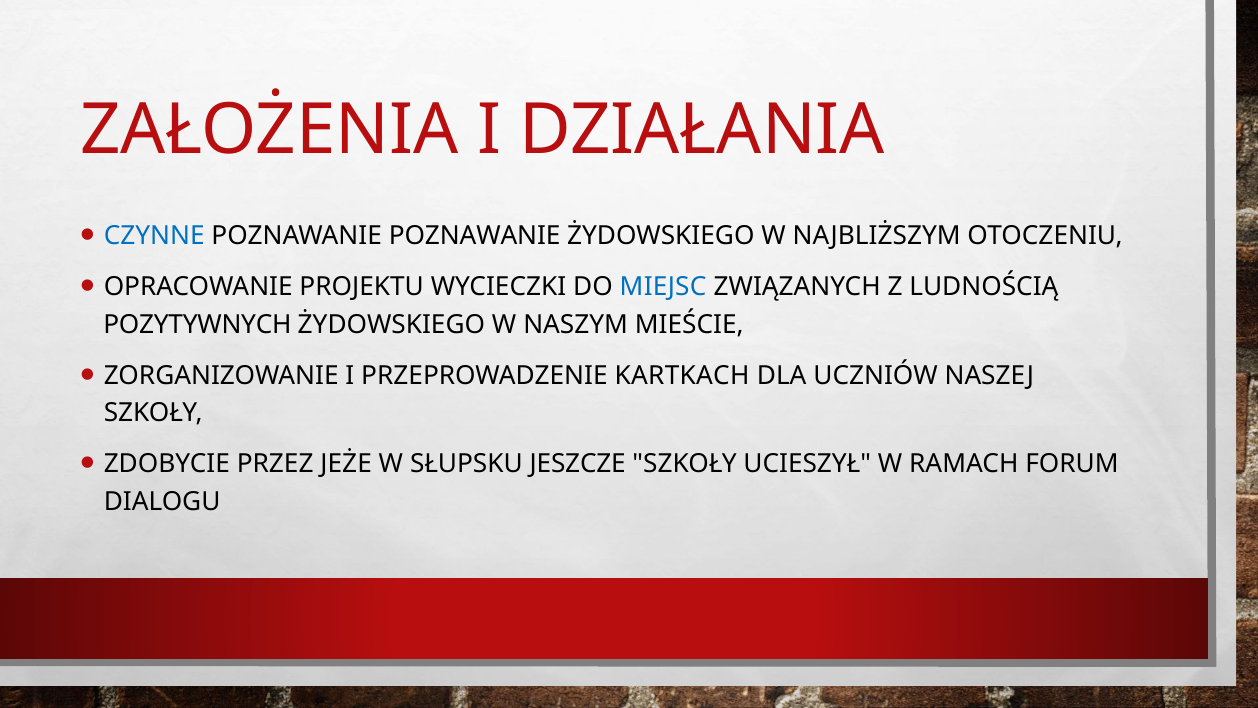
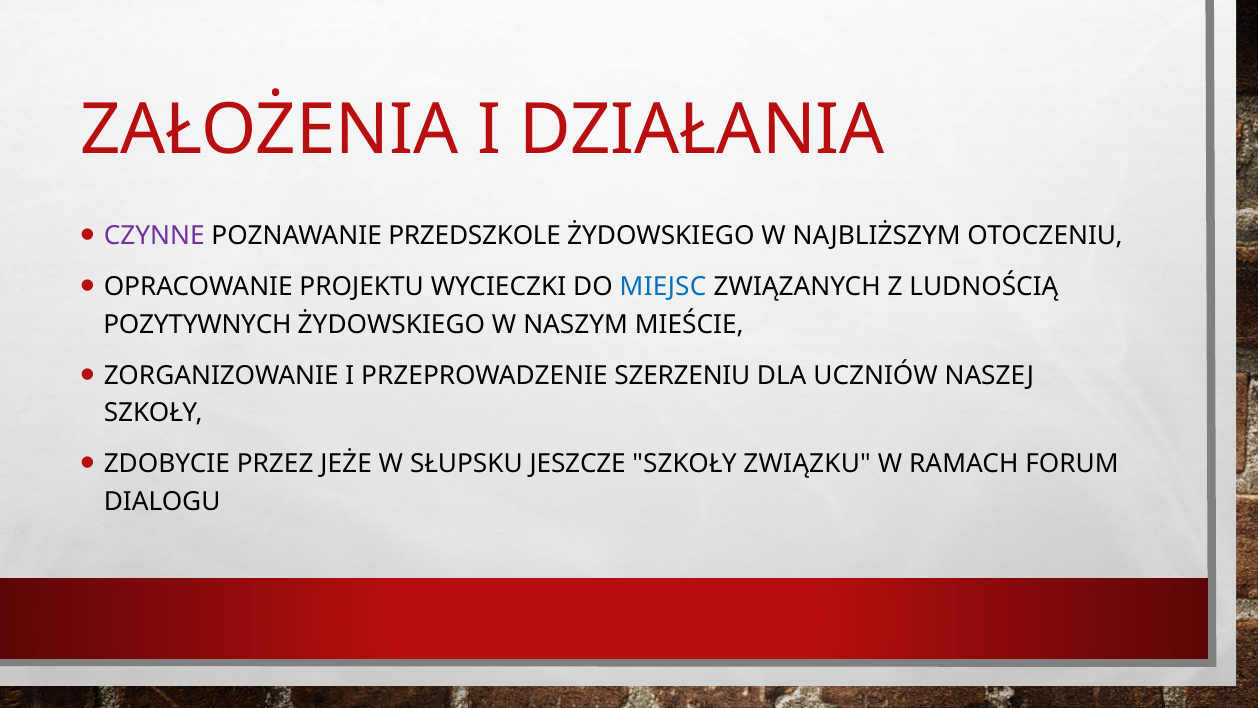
CZYNNE colour: blue -> purple
POZNAWANIE POZNAWANIE: POZNAWANIE -> PRZEDSZKOLE
KARTKACH: KARTKACH -> SZERZENIU
UCIESZYŁ: UCIESZYŁ -> ZWIĄZKU
